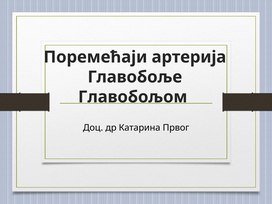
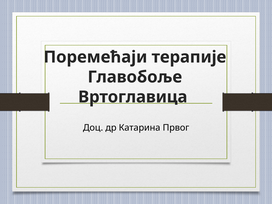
артерија: артерија -> терапије
Главобољом: Главобољом -> Вртоглавица
